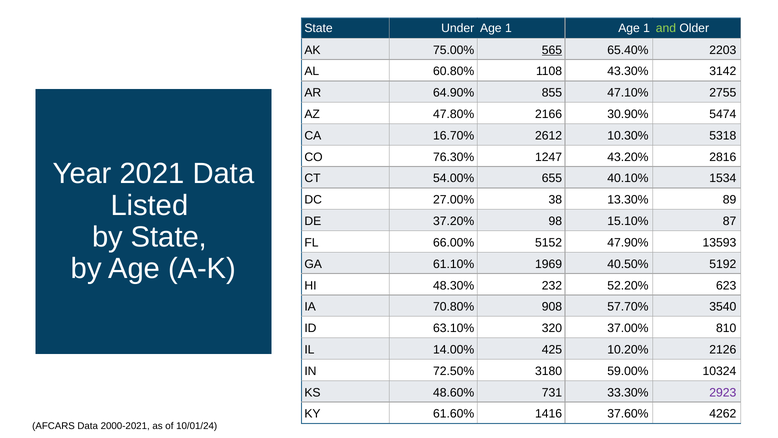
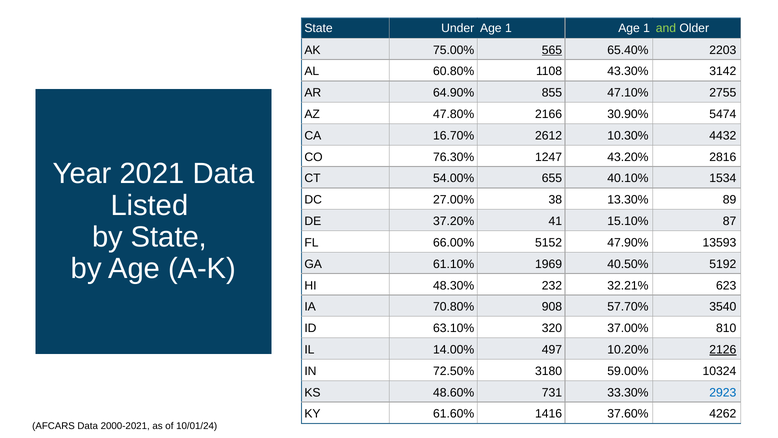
5318: 5318 -> 4432
98: 98 -> 41
52.20%: 52.20% -> 32.21%
425: 425 -> 497
2126 underline: none -> present
2923 colour: purple -> blue
